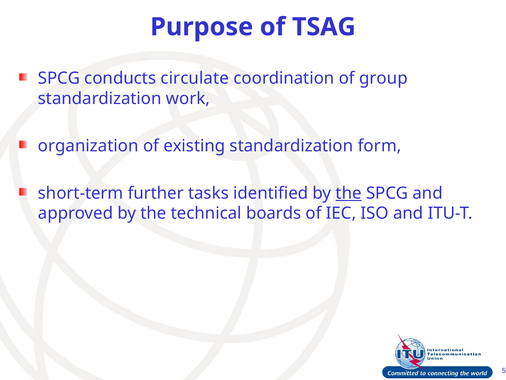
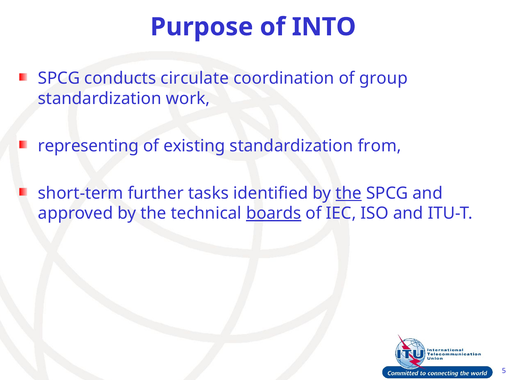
TSAG: TSAG -> INTO
organization: organization -> representing
form: form -> from
boards underline: none -> present
